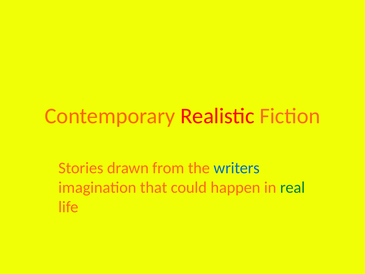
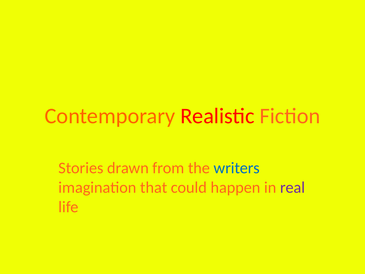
real colour: green -> purple
